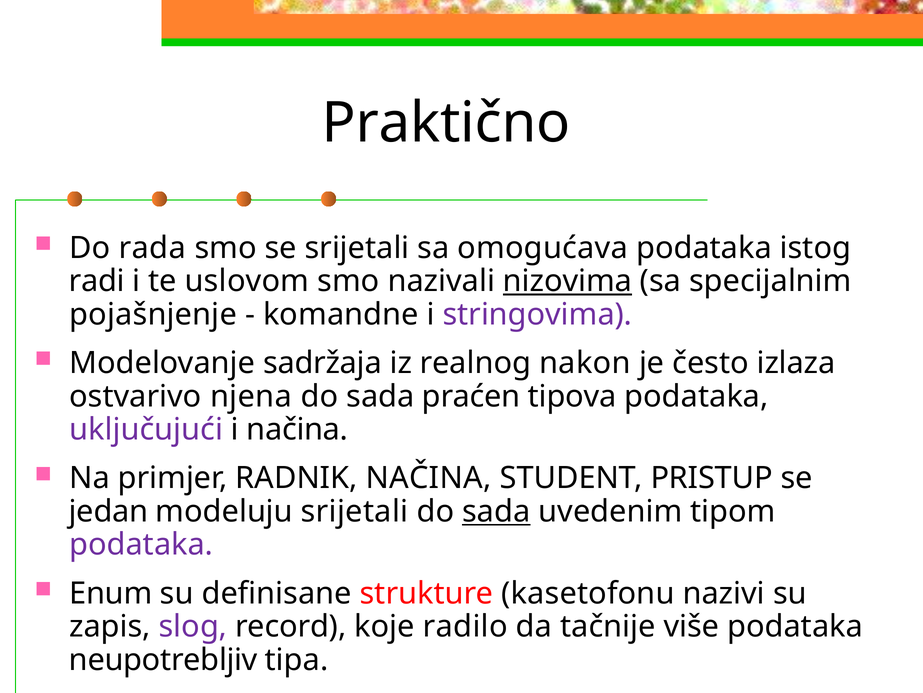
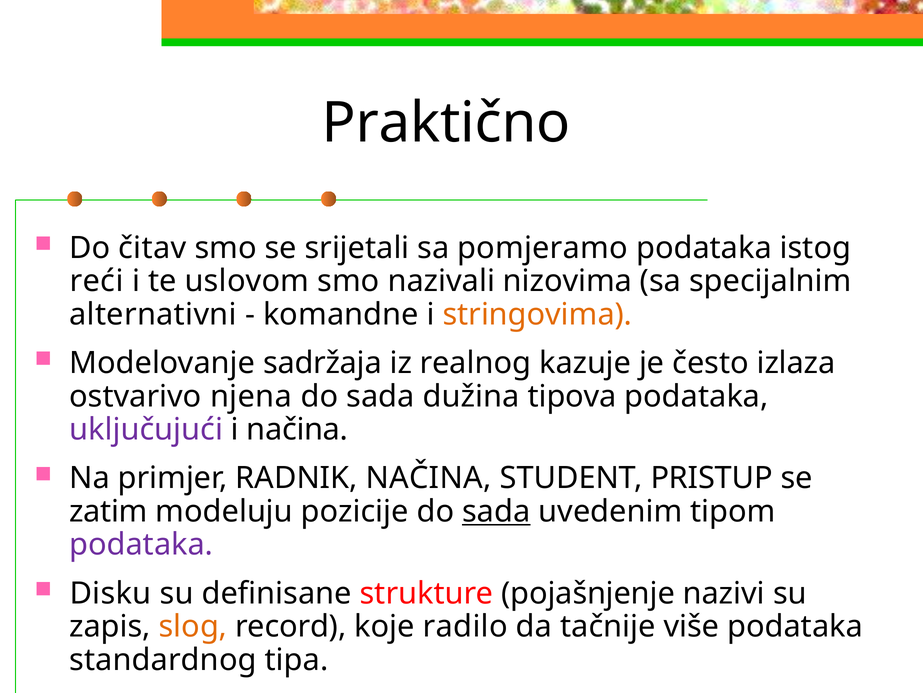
rada: rada -> čitav
omogućava: omogućava -> pomjeramo
radi: radi -> reći
nizovima underline: present -> none
pojašnjenje: pojašnjenje -> alternativni
stringovima colour: purple -> orange
nakon: nakon -> kazuje
praćen: praćen -> dužina
jedan: jedan -> zatim
modeluju srijetali: srijetali -> pozicije
Enum: Enum -> Disku
kasetofonu: kasetofonu -> pojašnjenje
slog colour: purple -> orange
neupotrebljiv: neupotrebljiv -> standardnog
